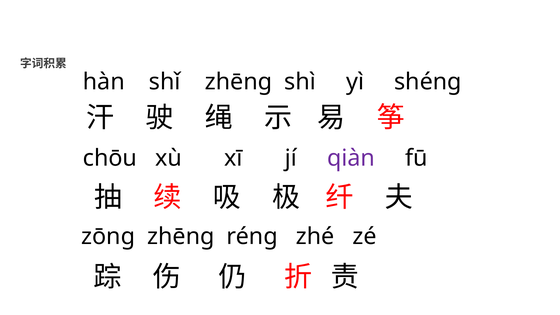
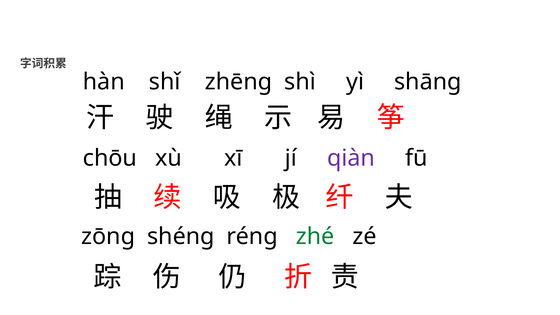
shéng: shéng -> shāng
zōng zhēng: zhēng -> shéng
zhé colour: black -> green
